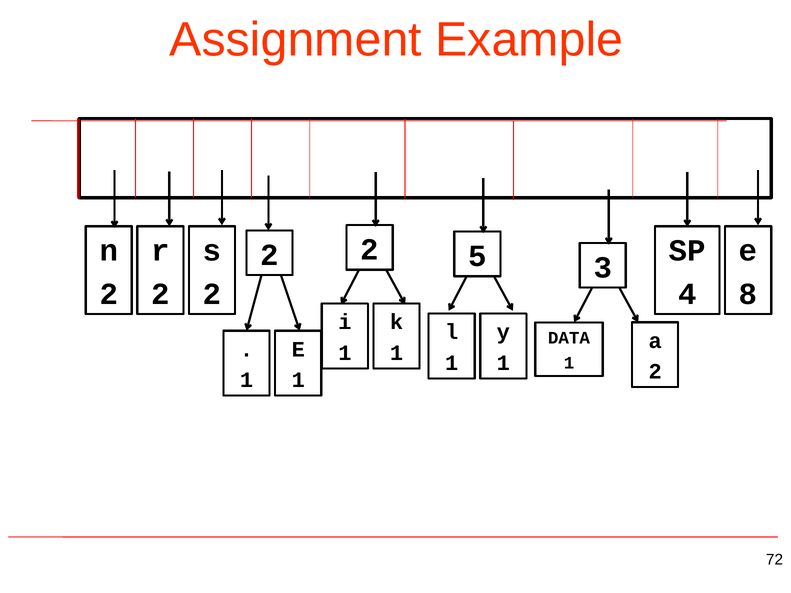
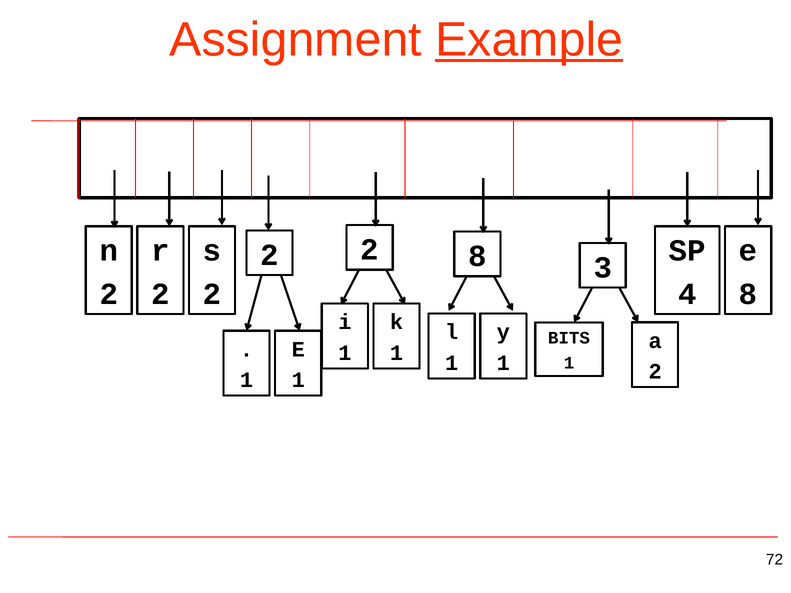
Example underline: none -> present
2 5: 5 -> 8
DATA: DATA -> BITS
